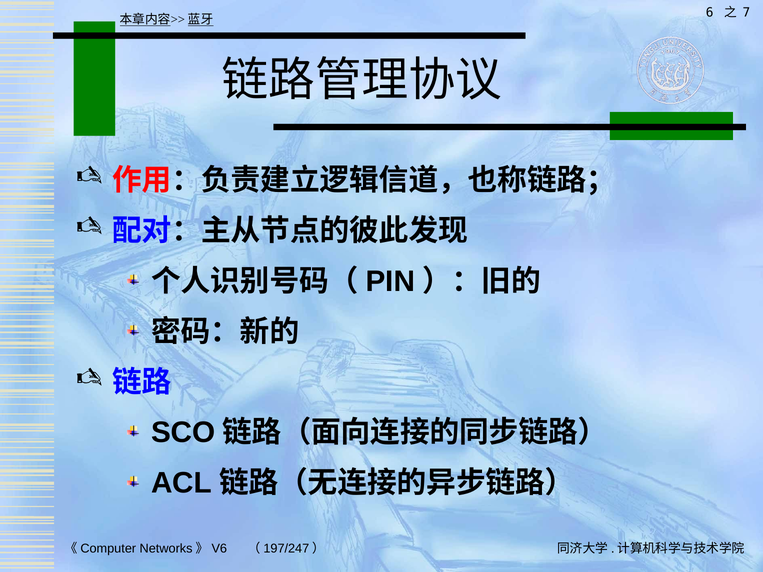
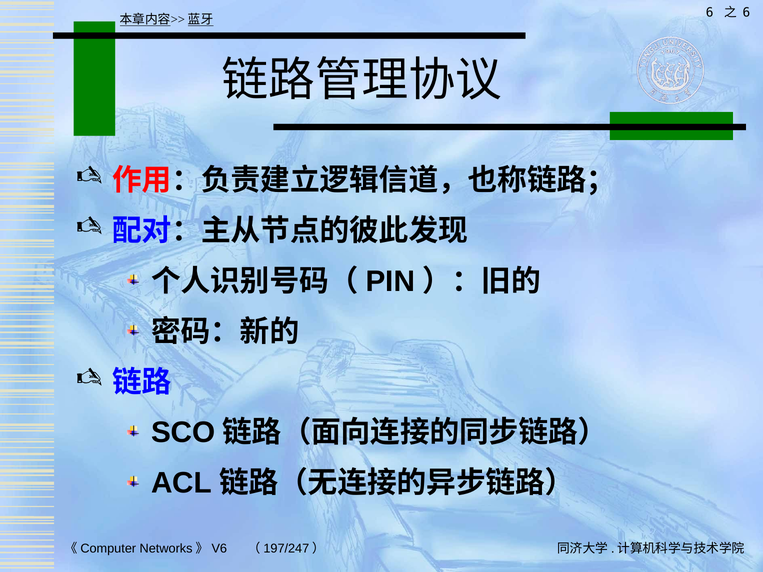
7 at (746, 12): 7 -> 6
